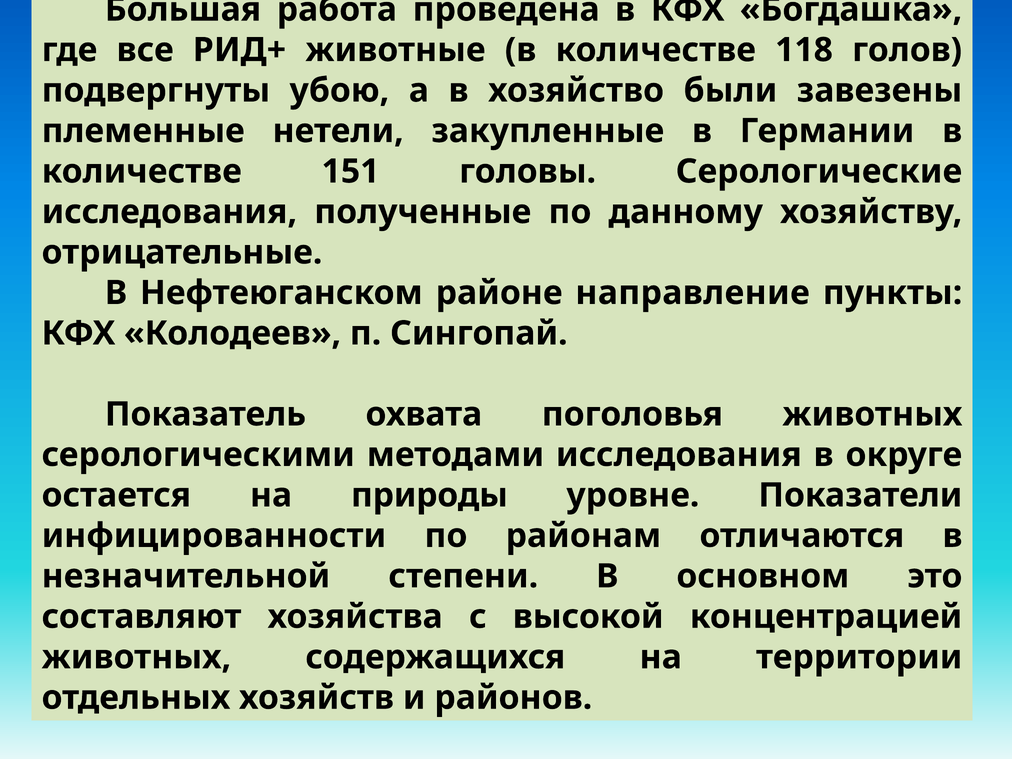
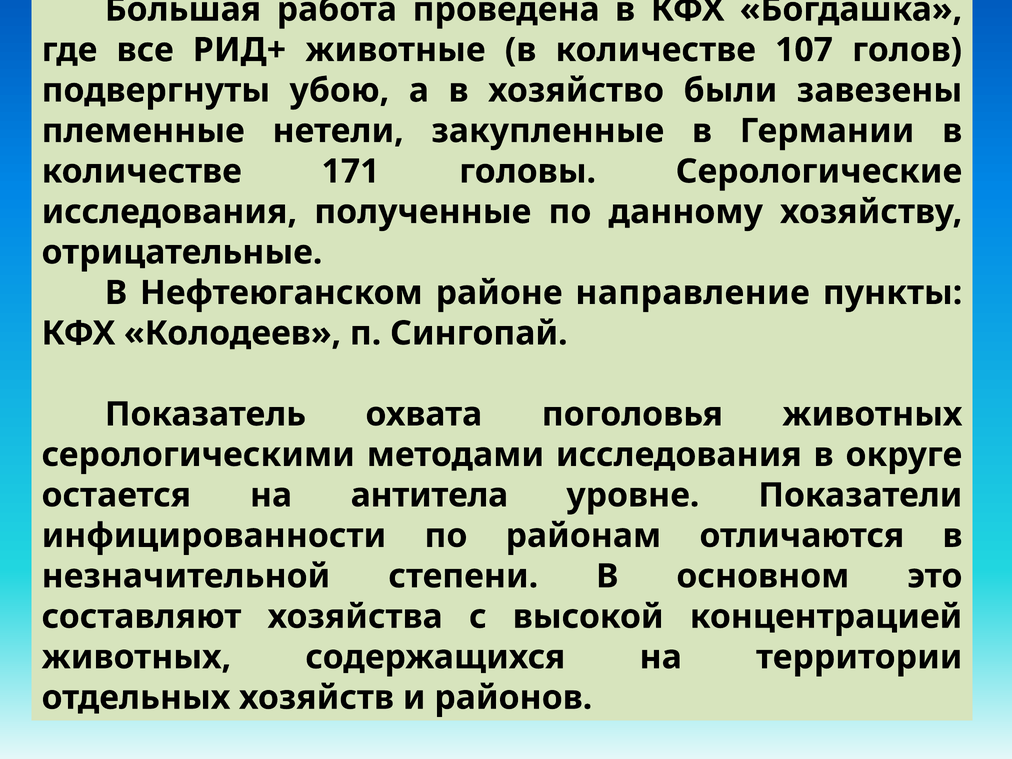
118: 118 -> 107
151: 151 -> 171
природы: природы -> антитела
